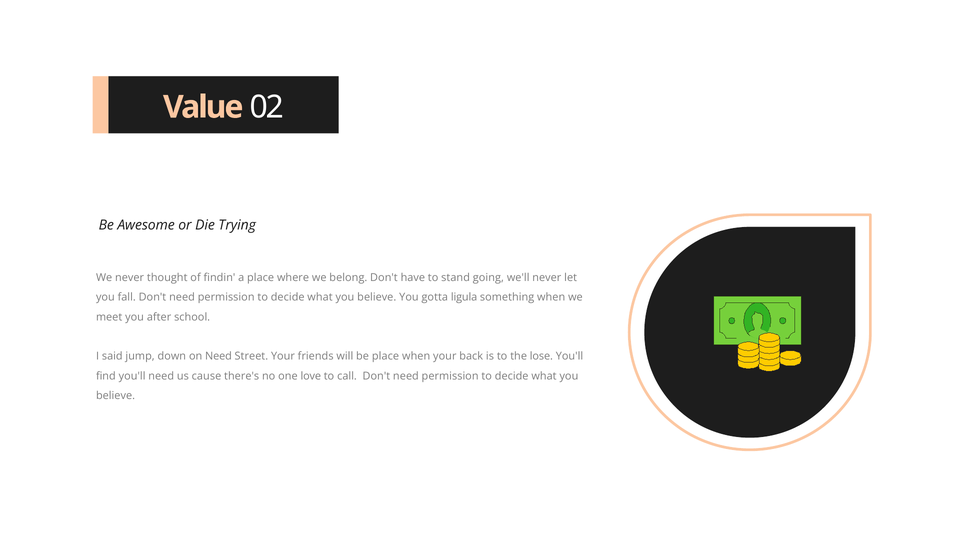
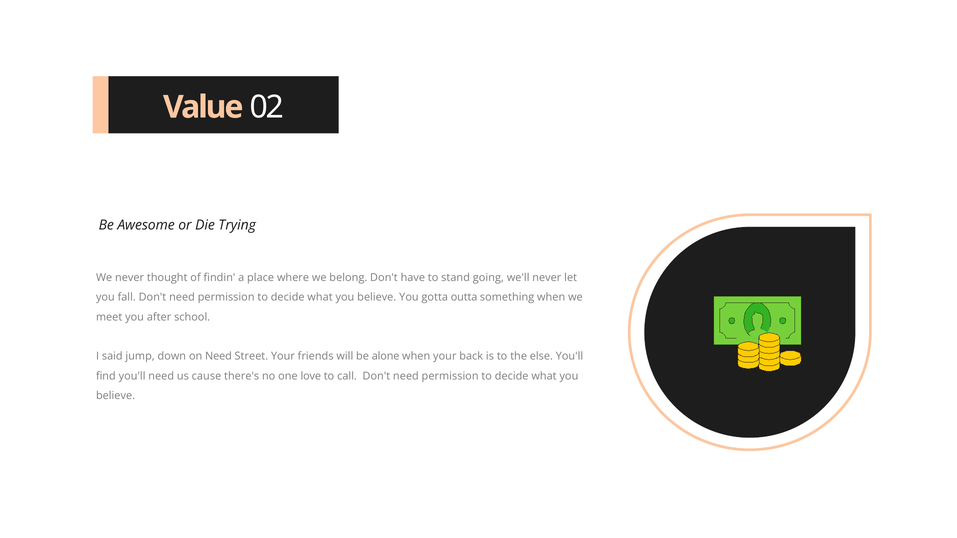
ligula: ligula -> outta
be place: place -> alone
lose: lose -> else
